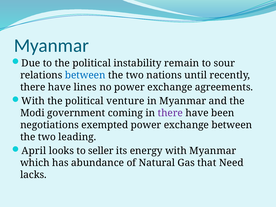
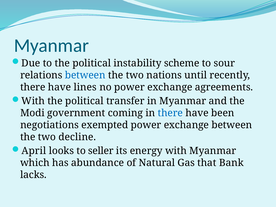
remain: remain -> scheme
venture: venture -> transfer
there at (170, 113) colour: purple -> blue
leading: leading -> decline
Need: Need -> Bank
